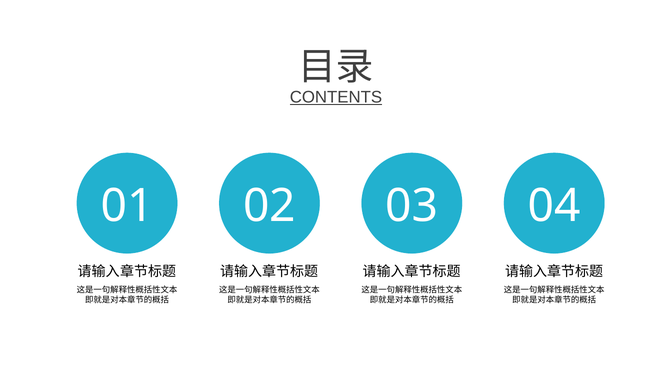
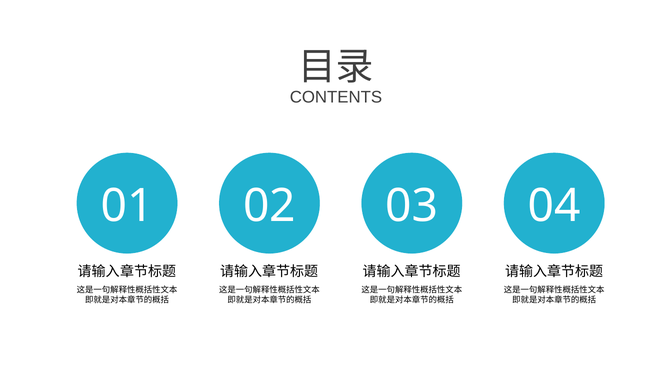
CONTENTS underline: present -> none
